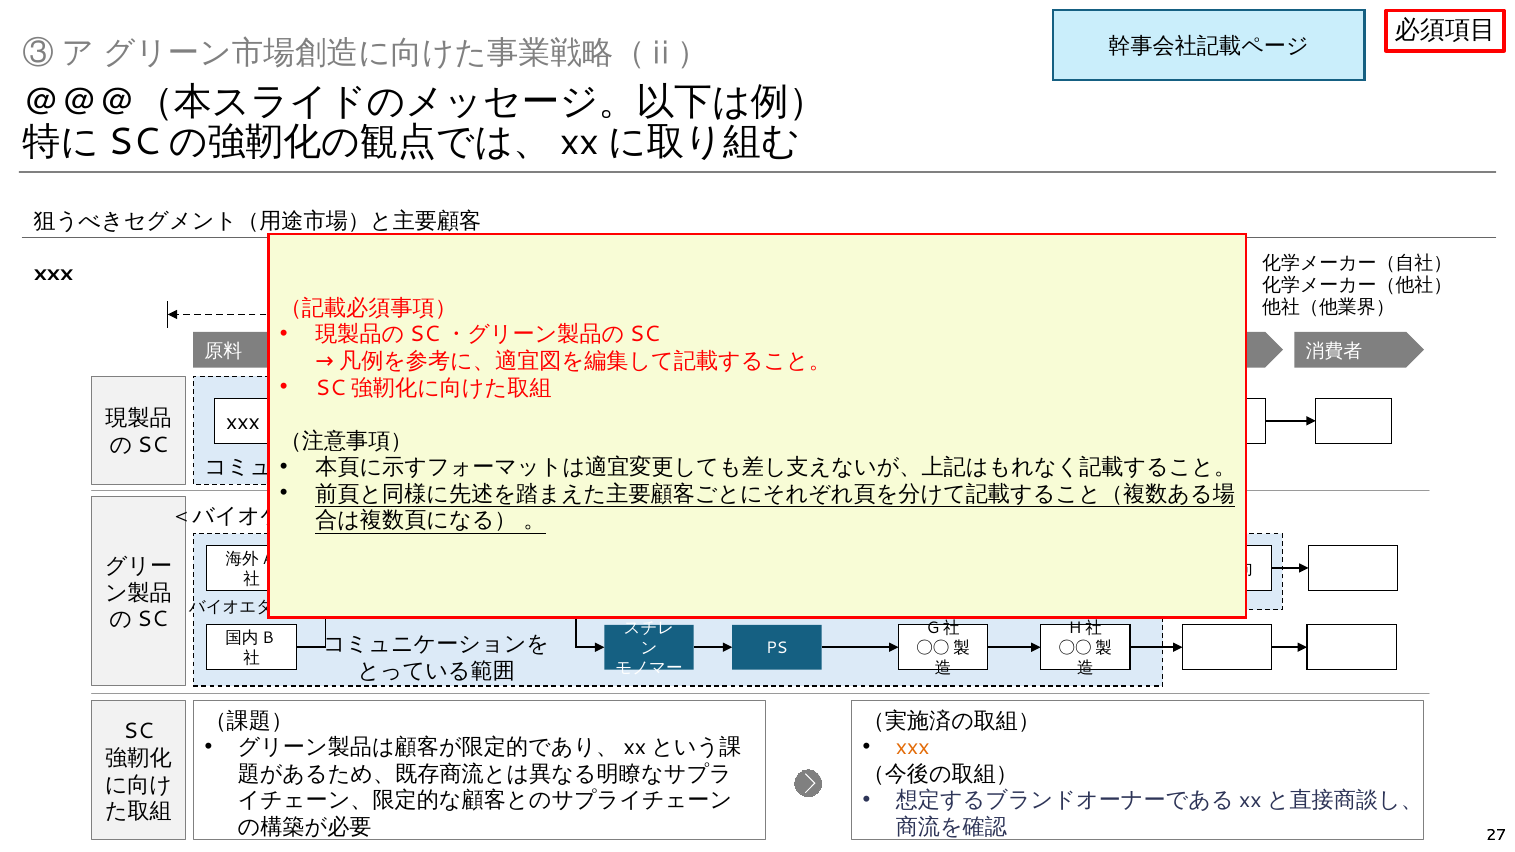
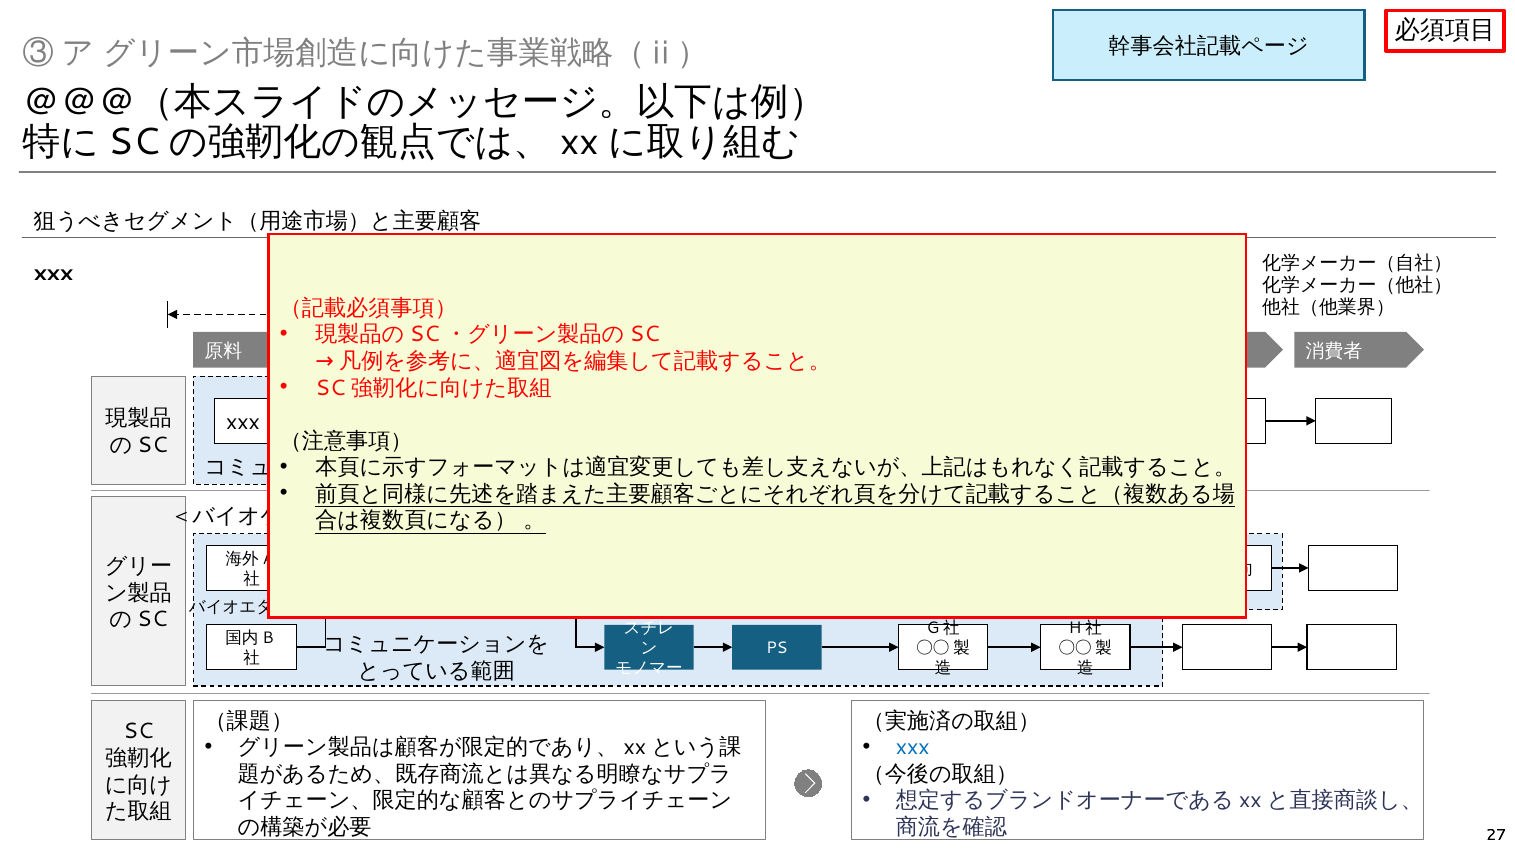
xxx at (913, 748) colour: orange -> blue
